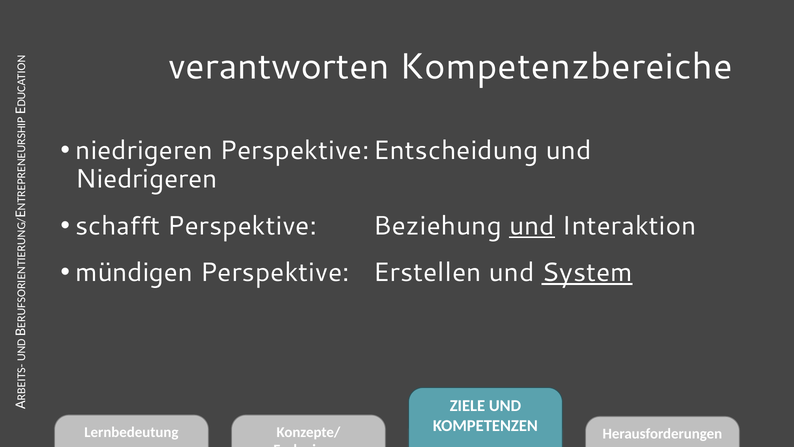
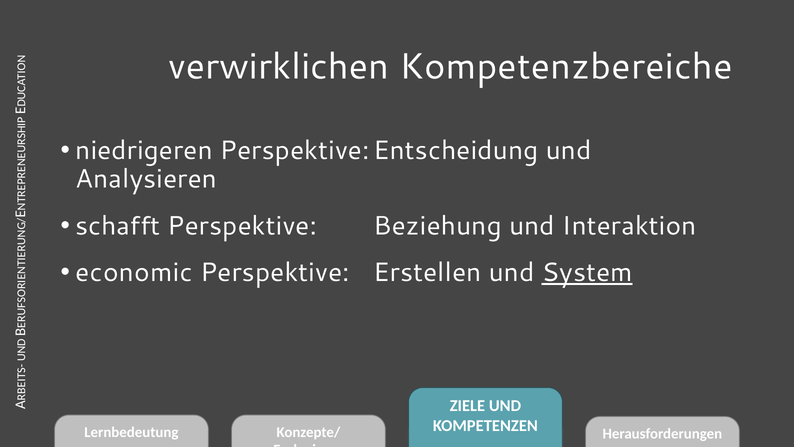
verantworten: verantworten -> verwirklichen
Niedrigeren at (146, 179): Niedrigeren -> Analysieren
und at (532, 226) underline: present -> none
mündigen: mündigen -> economic
